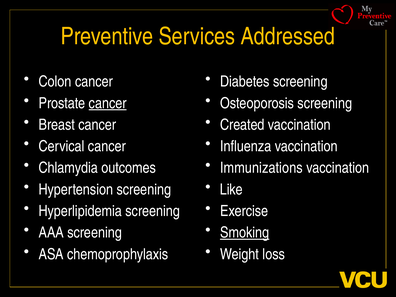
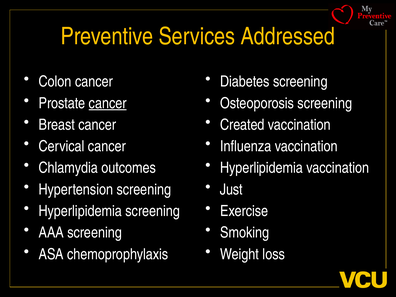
Immunizations at (261, 168): Immunizations -> Hyperlipidemia
Like: Like -> Just
Smoking underline: present -> none
